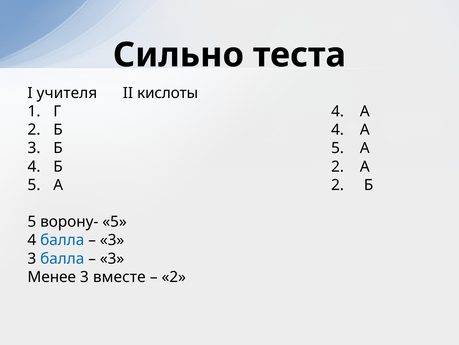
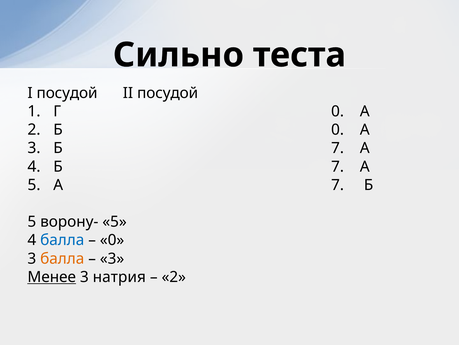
I учителя: учителя -> посудой
II кислоты: кислоты -> посудой
Г 4: 4 -> 0
Б 4: 4 -> 0
3 Б 5: 5 -> 7
4 Б 2: 2 -> 7
5 А 2: 2 -> 7
3 at (112, 240): 3 -> 0
балла at (62, 258) colour: blue -> orange
Менее underline: none -> present
вместе: вместе -> натрия
